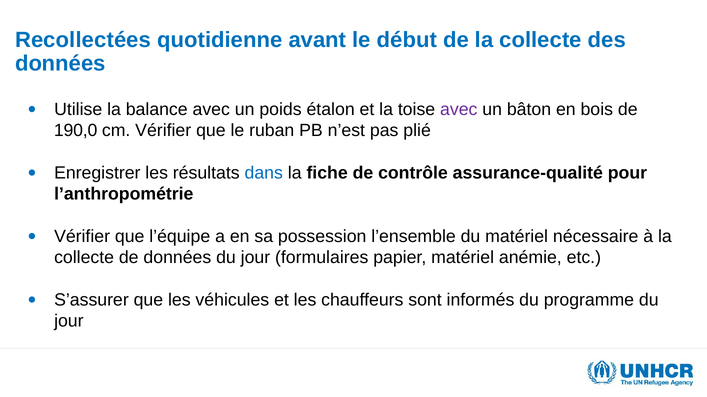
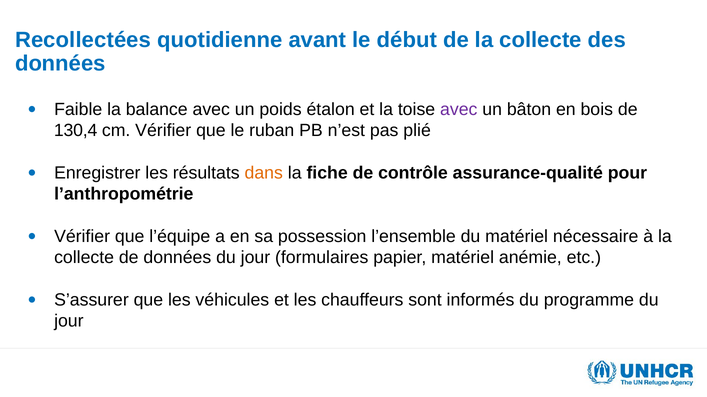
Utilise: Utilise -> Faible
190,0: 190,0 -> 130,4
dans colour: blue -> orange
